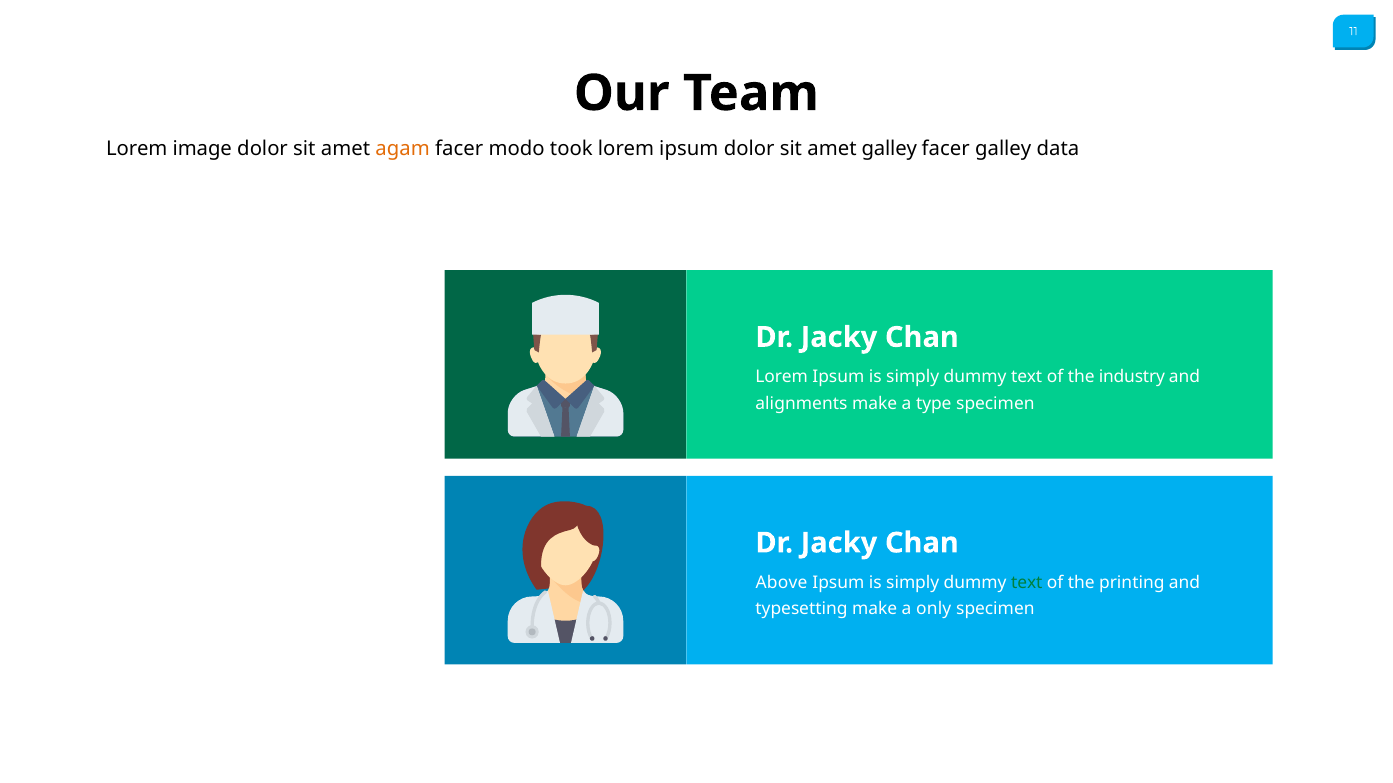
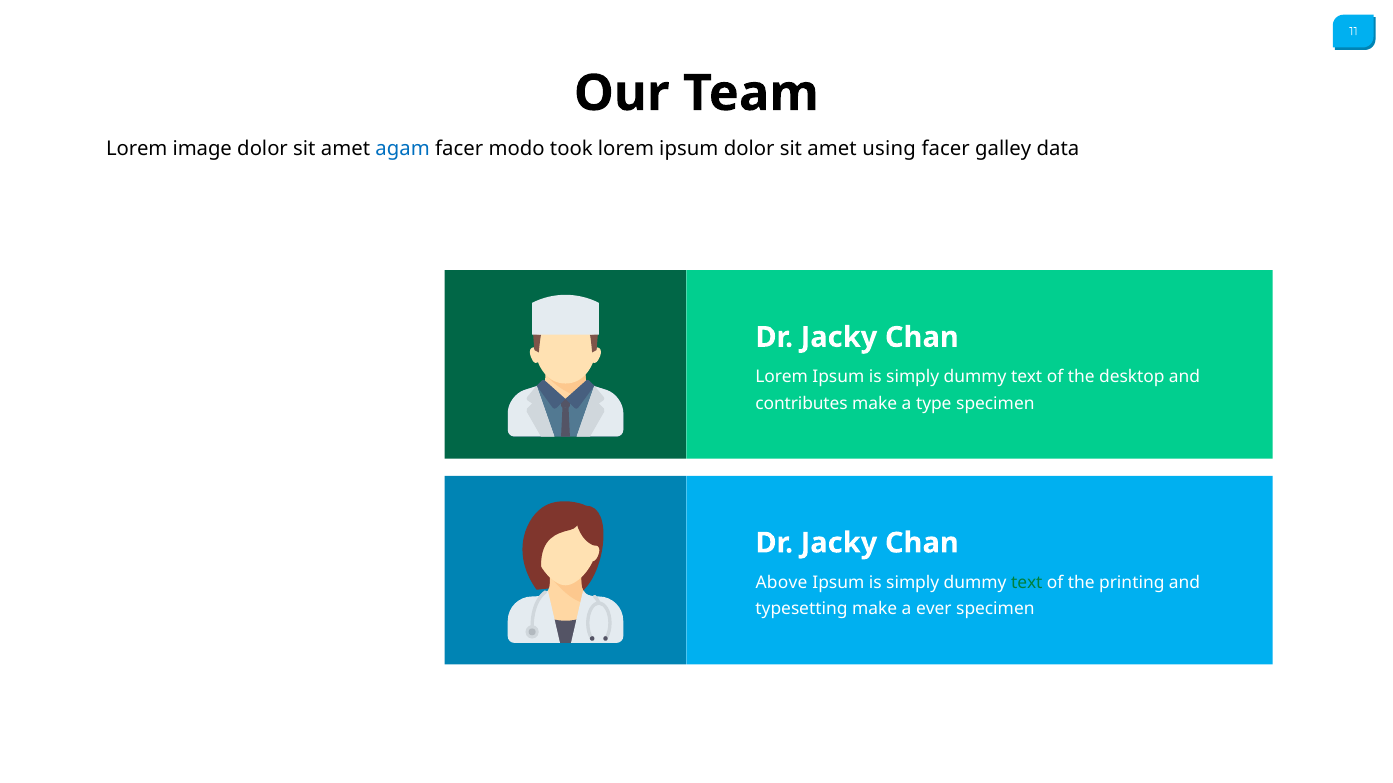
agam colour: orange -> blue
amet galley: galley -> using
industry: industry -> desktop
alignments: alignments -> contributes
only: only -> ever
